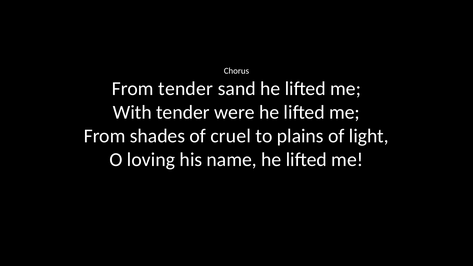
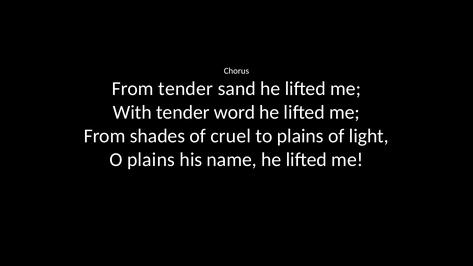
were: were -> word
O loving: loving -> plains
